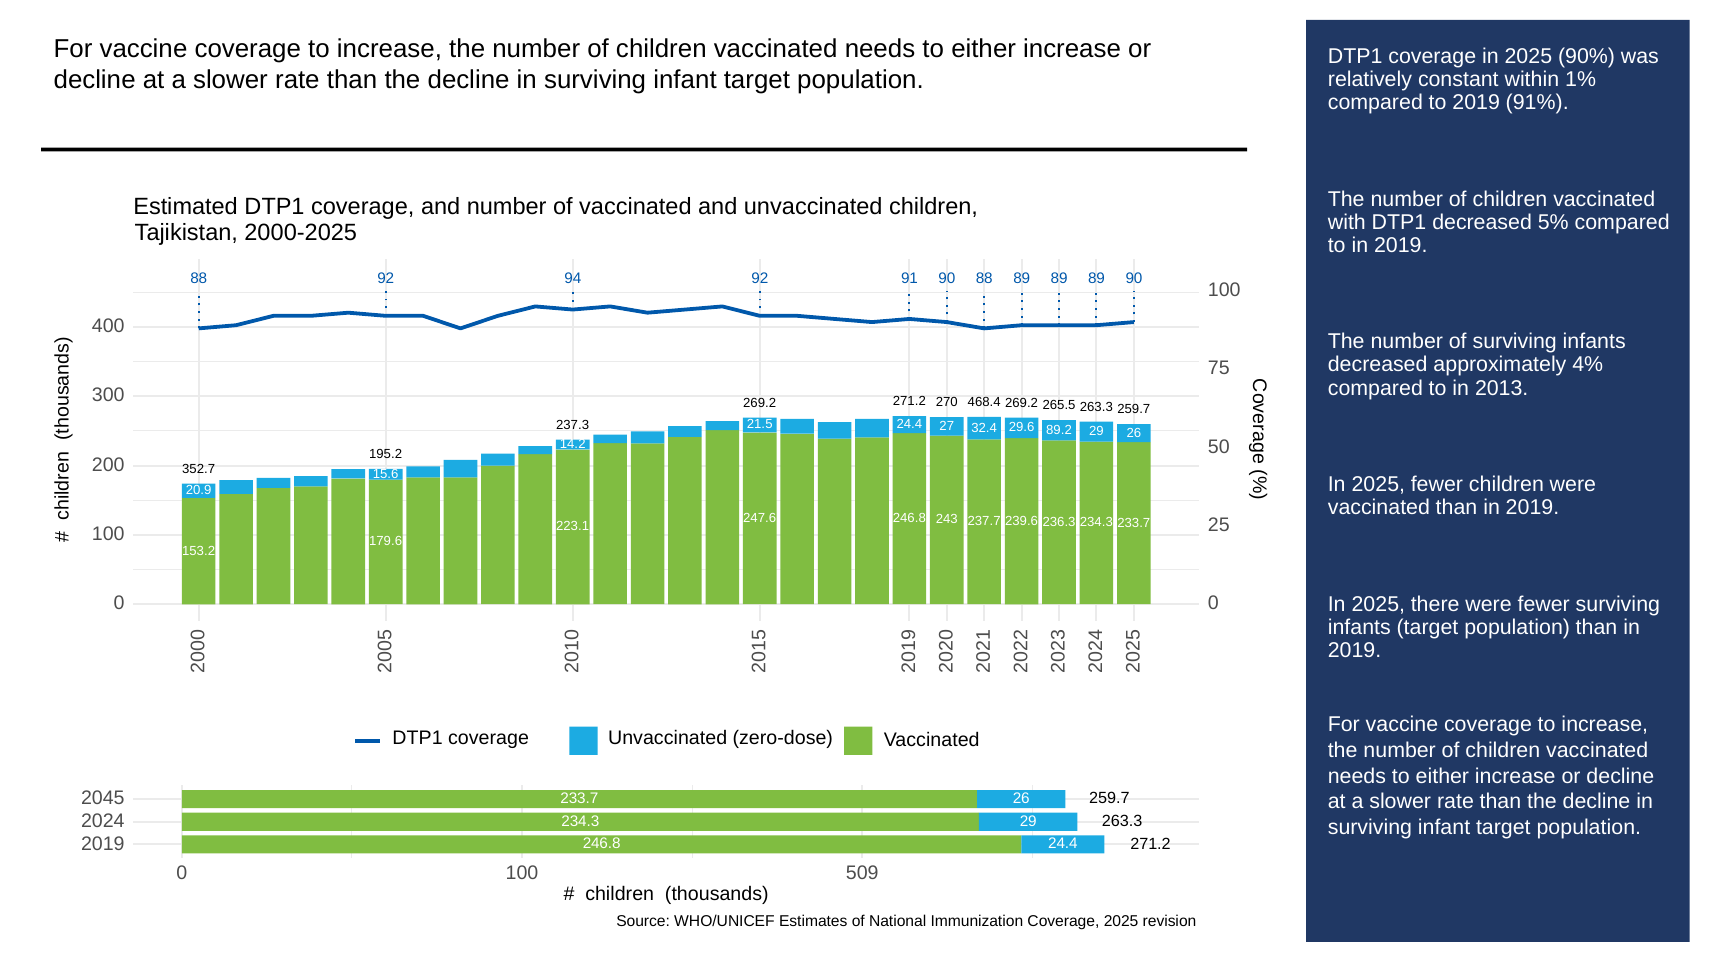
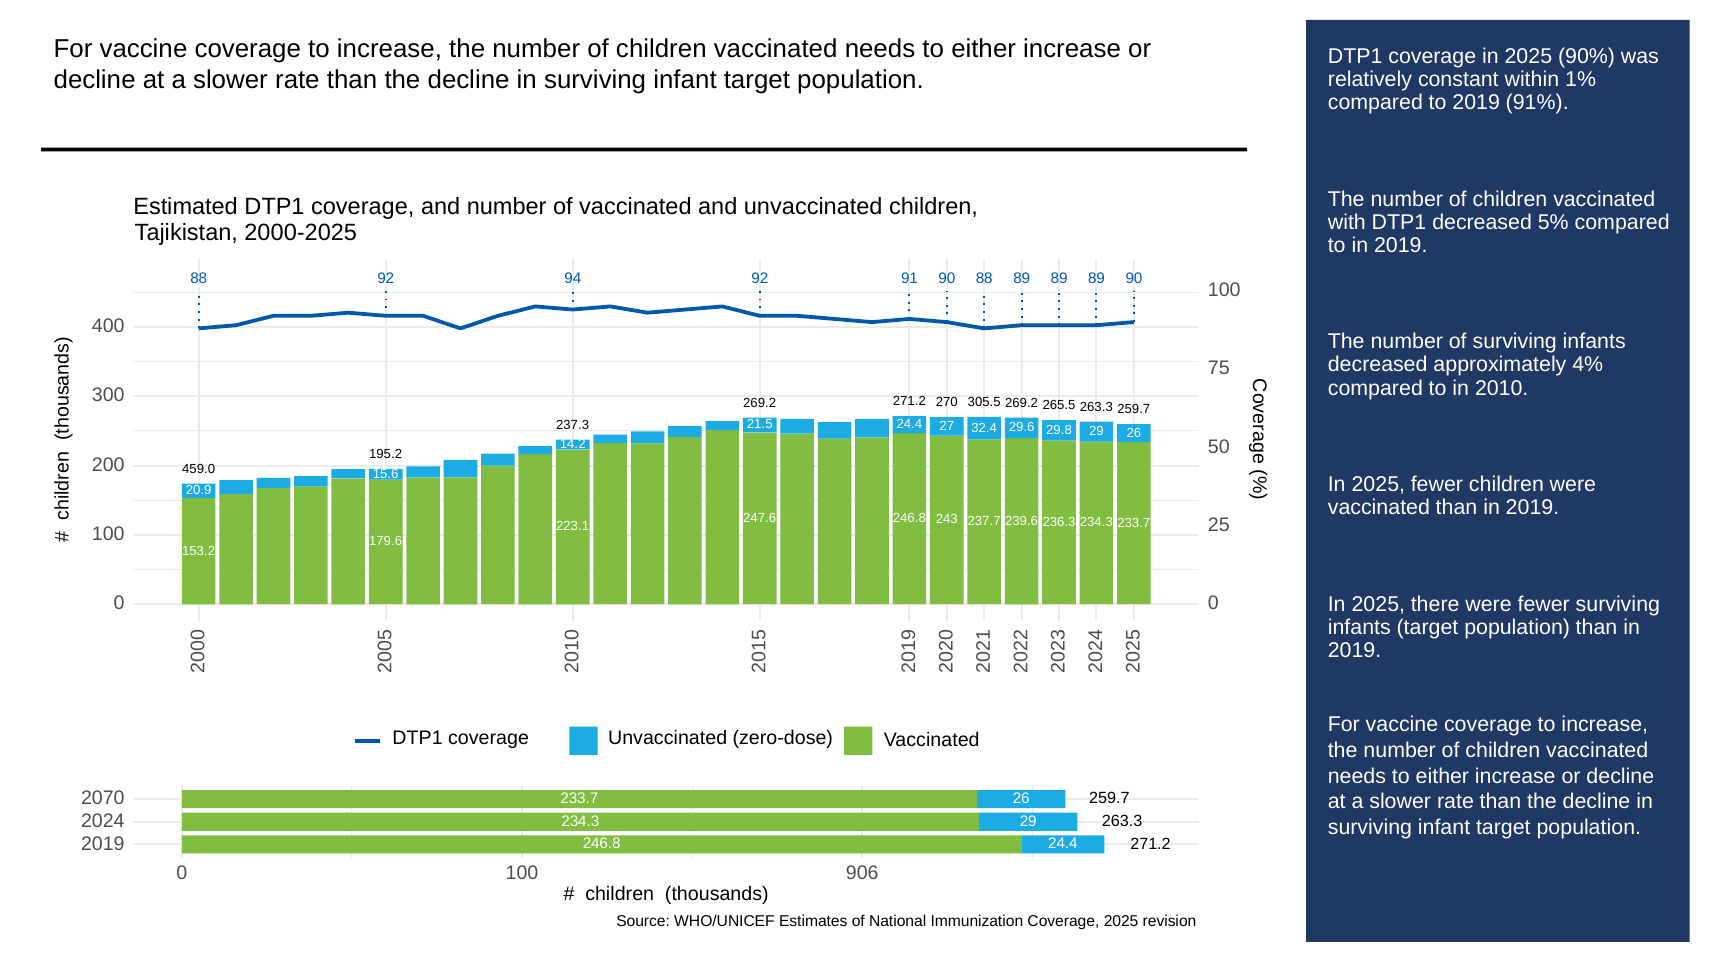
2013: 2013 -> 2010
468.4: 468.4 -> 305.5
89.2: 89.2 -> 29.8
352.7: 352.7 -> 459.0
2045: 2045 -> 2070
509: 509 -> 906
